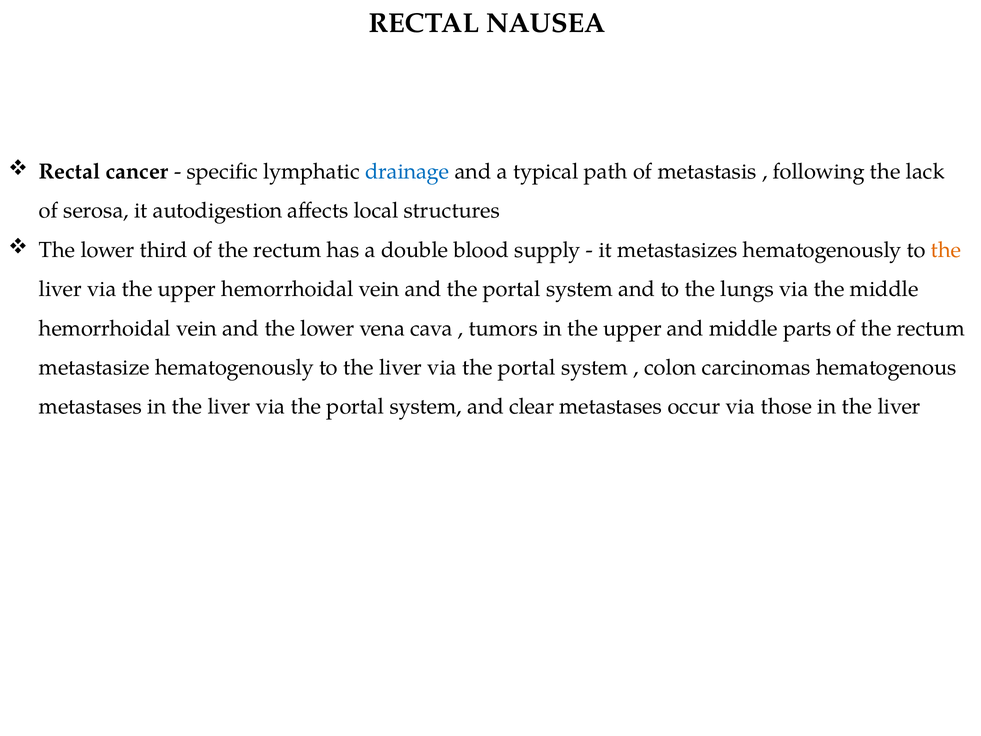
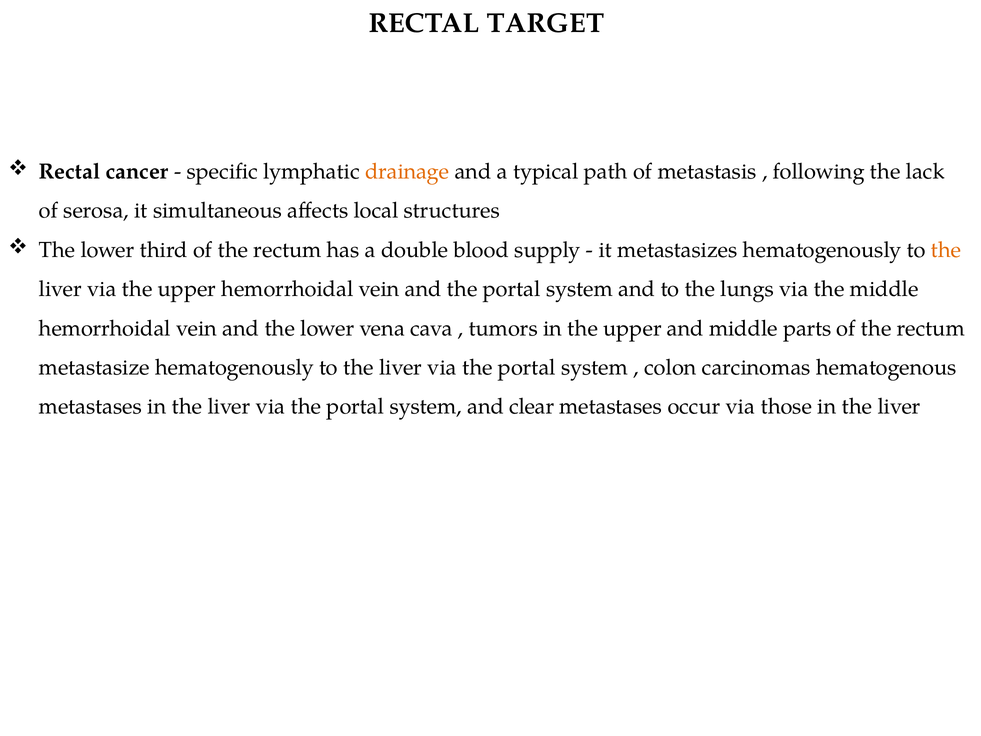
NAUSEA: NAUSEA -> TARGET
drainage colour: blue -> orange
autodigestion: autodigestion -> simultaneous
